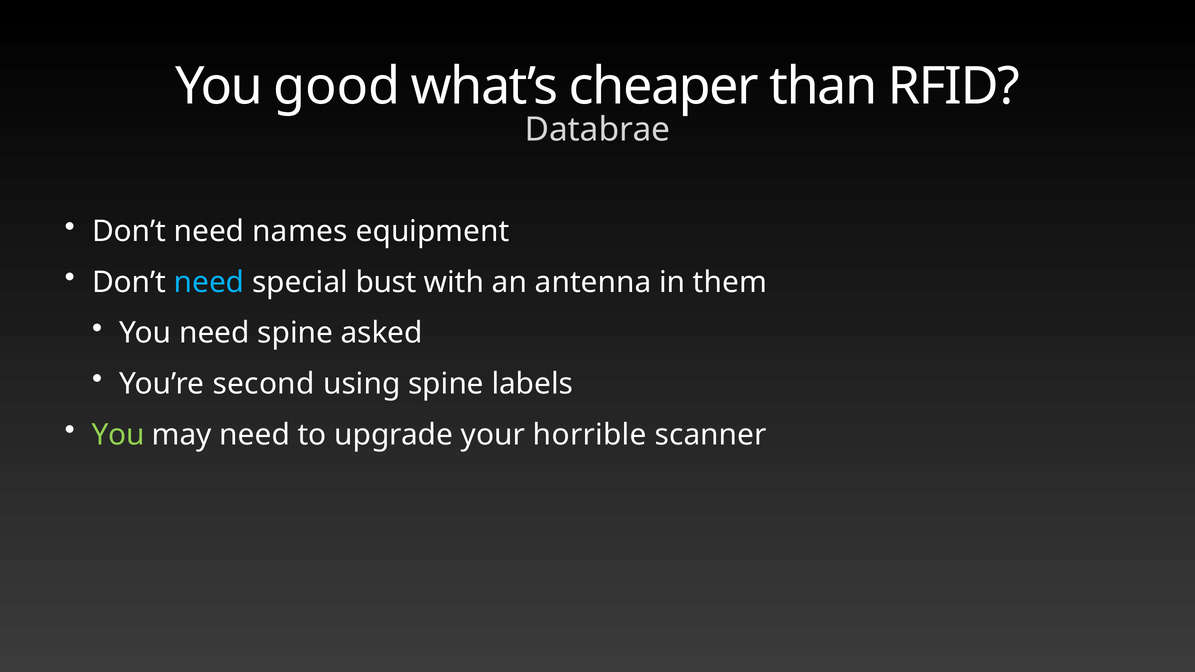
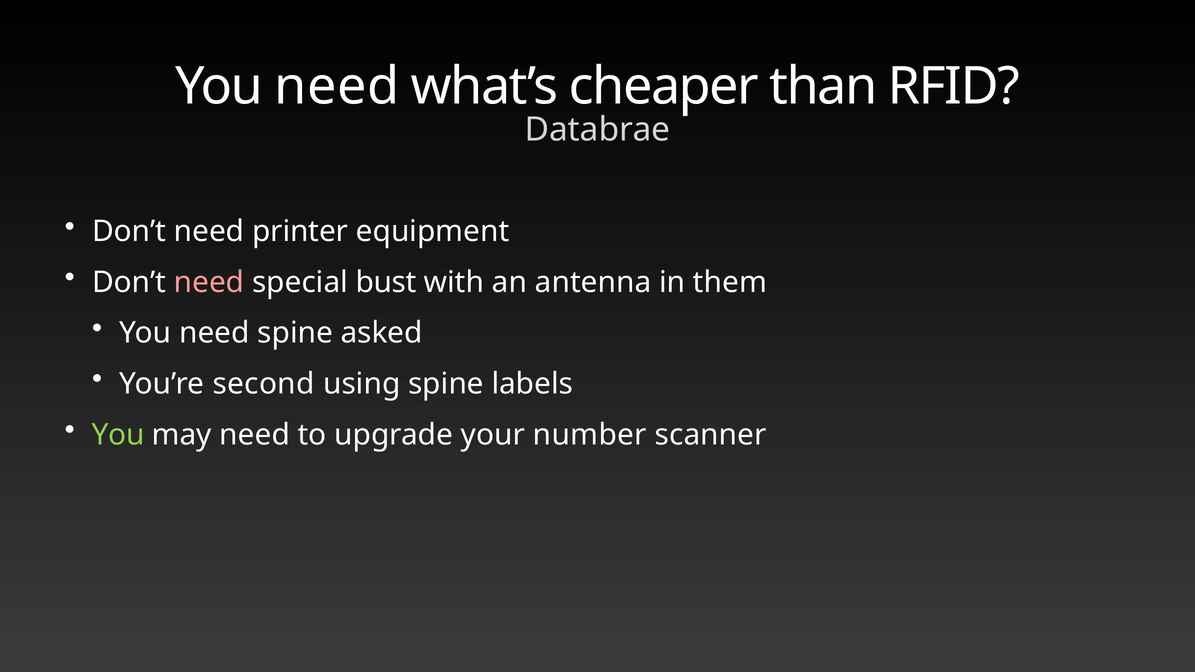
good at (337, 86): good -> need
names: names -> printer
need at (209, 282) colour: light blue -> pink
horrible: horrible -> number
